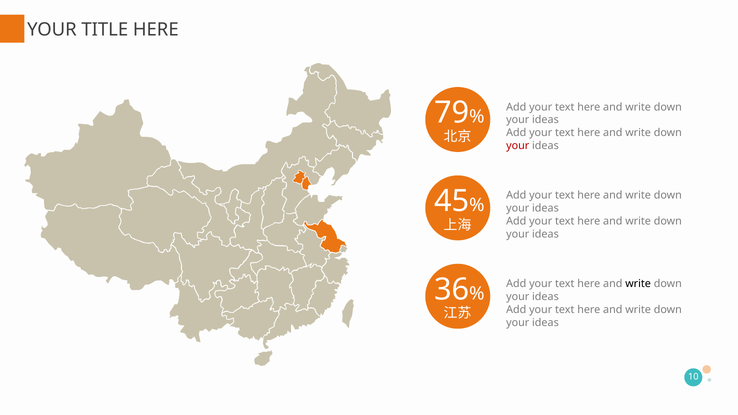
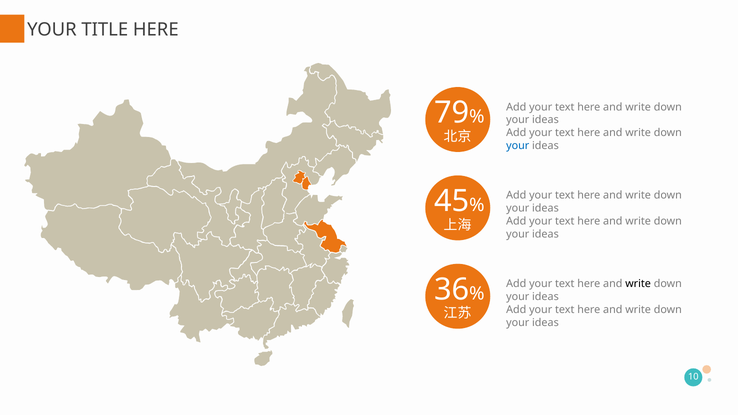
your at (518, 146) colour: red -> blue
